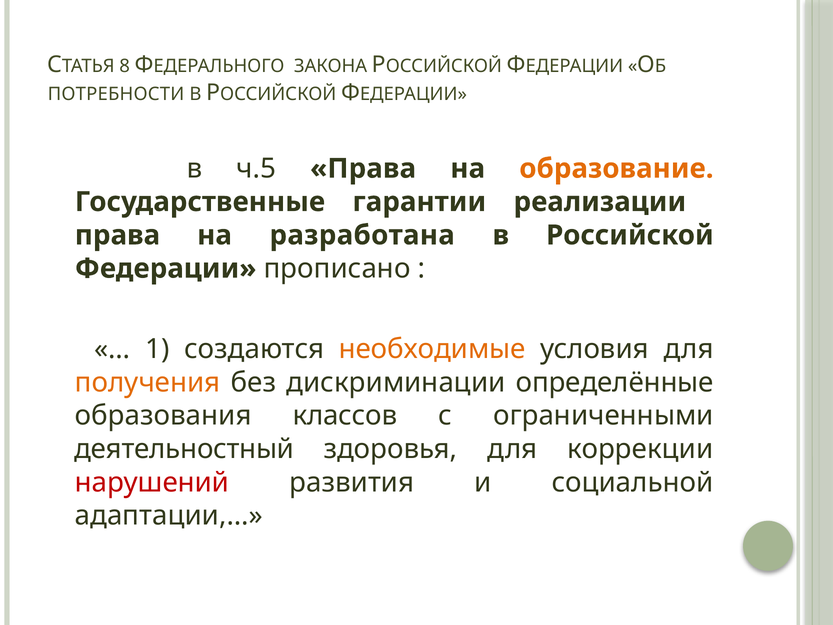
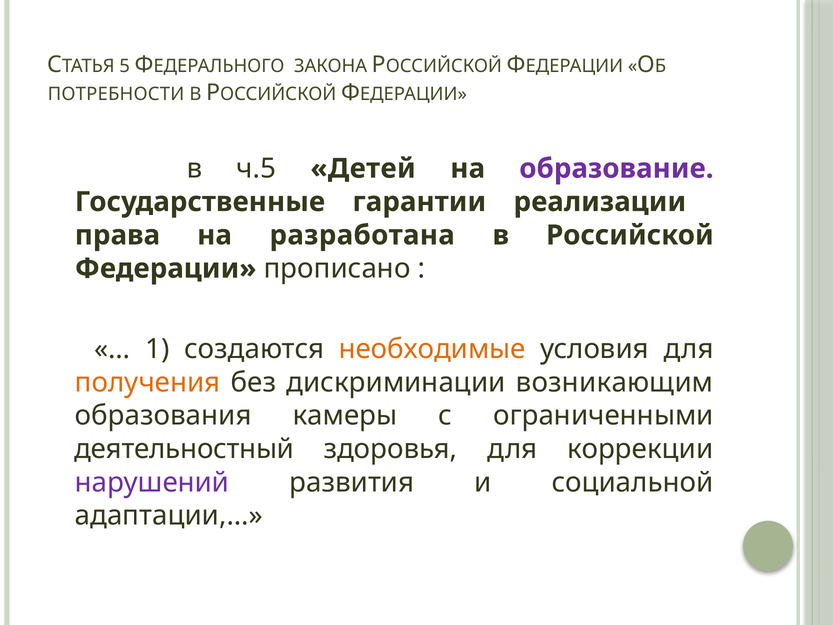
8: 8 -> 5
ч.5 Права: Права -> Детей
образование colour: orange -> purple
определённые: определённые -> возникающим
классов: классов -> камеры
нарушений colour: red -> purple
